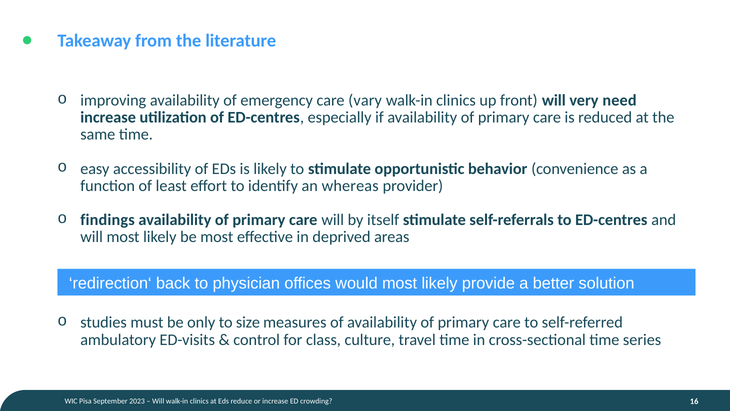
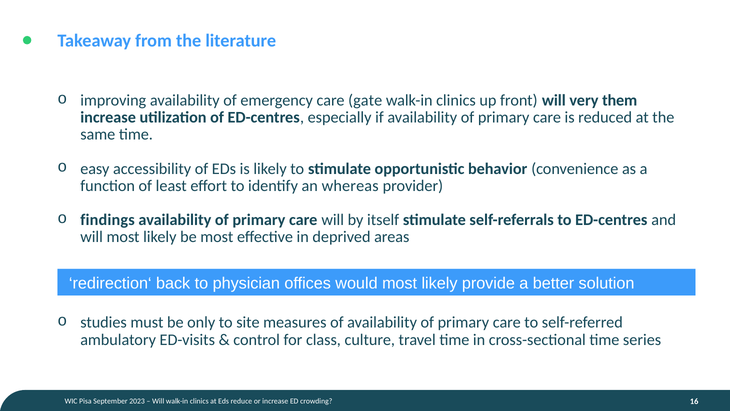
vary: vary -> gate
need: need -> them
size: size -> site
